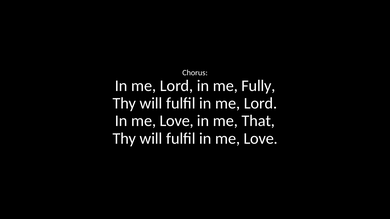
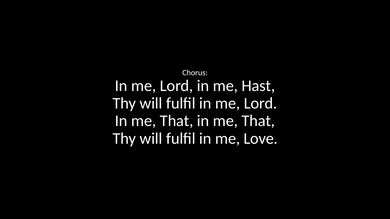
Fully: Fully -> Hast
Love at (177, 121): Love -> That
